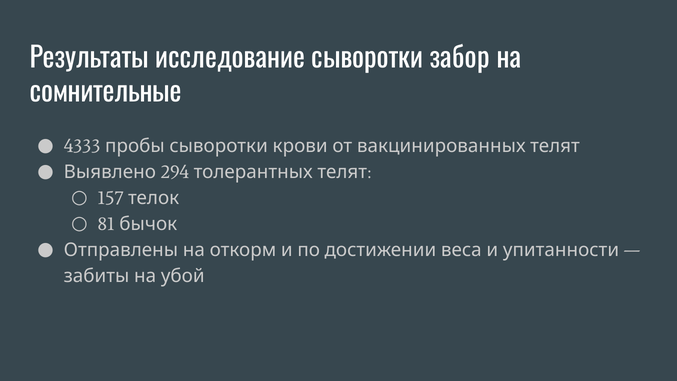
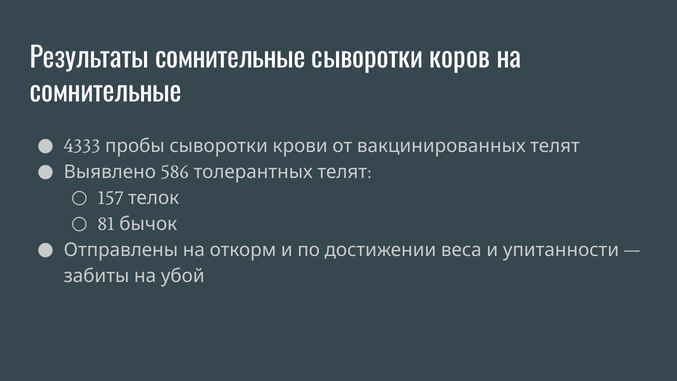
Результаты исследование: исследование -> сомнительные
забор: забор -> коров
294: 294 -> 586
